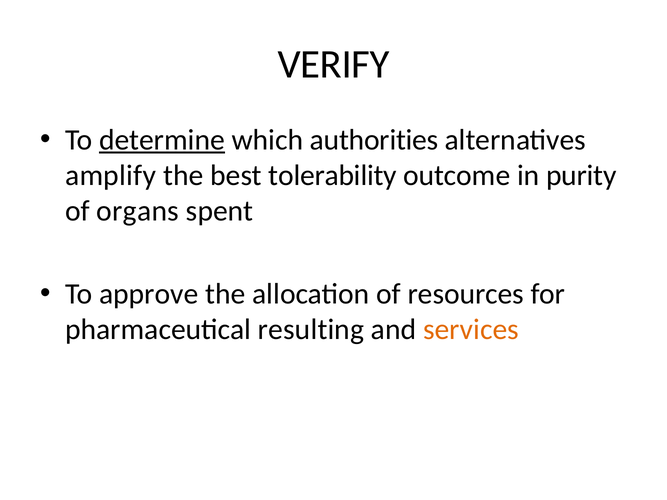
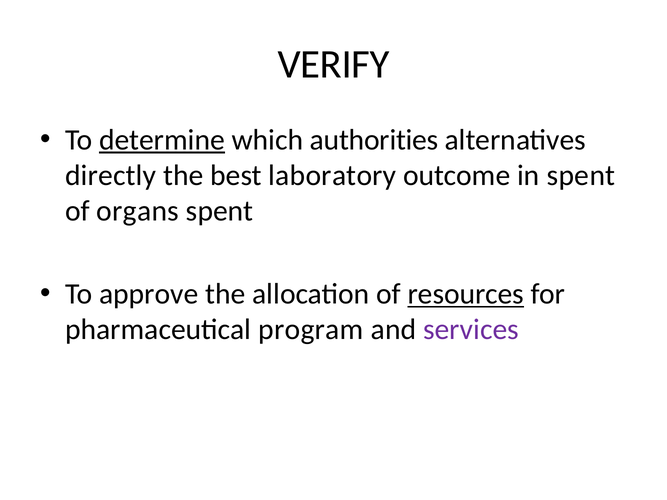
amplify: amplify -> directly
tolerability: tolerability -> laboratory
in purity: purity -> spent
resources underline: none -> present
resulting: resulting -> program
services colour: orange -> purple
